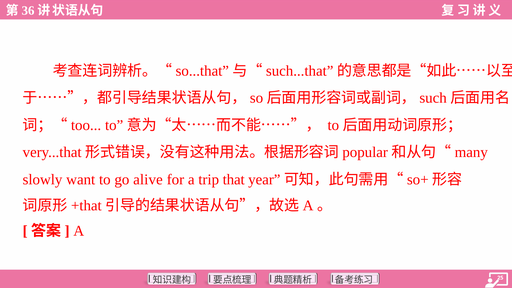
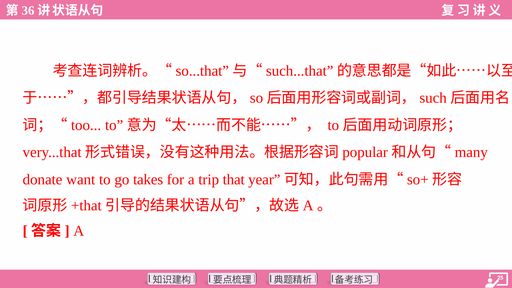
slowly: slowly -> donate
alive: alive -> takes
